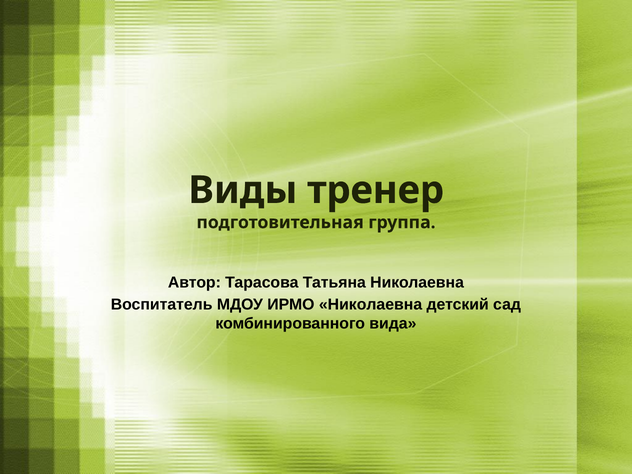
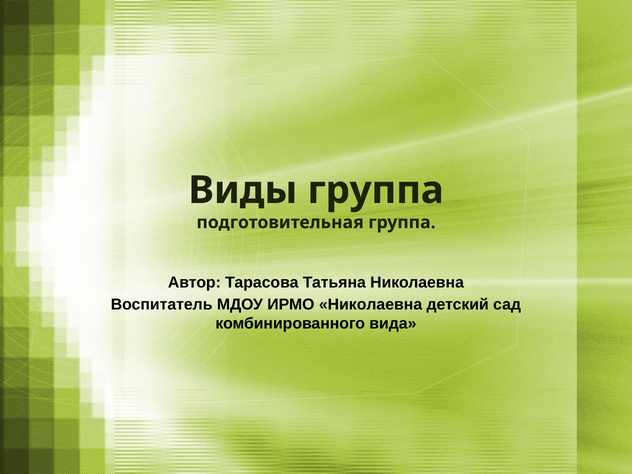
Виды тренер: тренер -> группа
